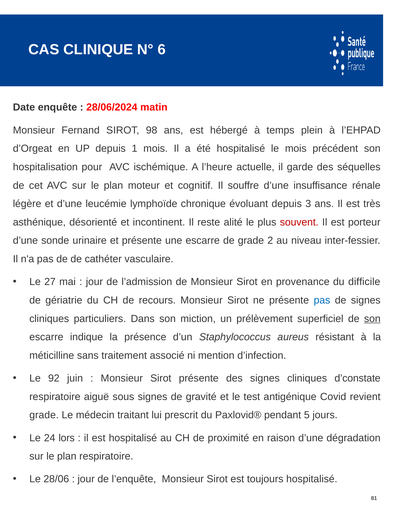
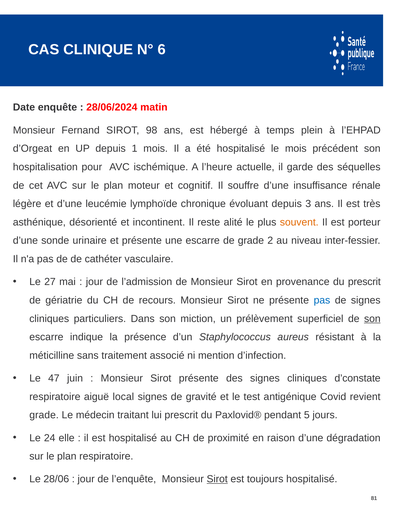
souvent colour: red -> orange
du difficile: difficile -> prescrit
92: 92 -> 47
sous: sous -> local
lors: lors -> elle
Sirot at (217, 478) underline: none -> present
